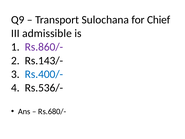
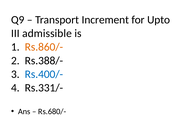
Sulochana: Sulochana -> Increment
Chief: Chief -> Upto
Rs.860/- colour: purple -> orange
Rs.143/-: Rs.143/- -> Rs.388/-
Rs.536/-: Rs.536/- -> Rs.331/-
